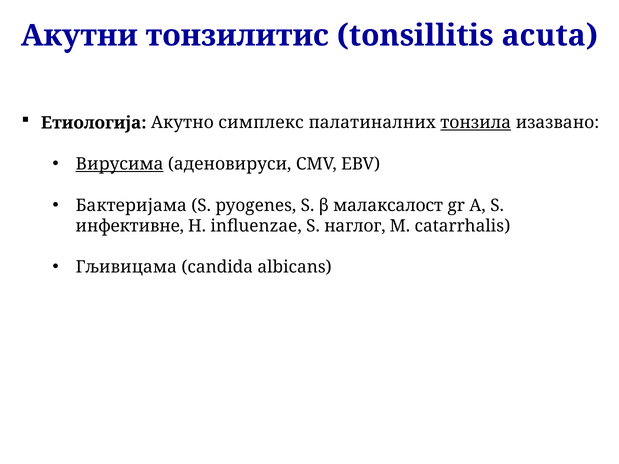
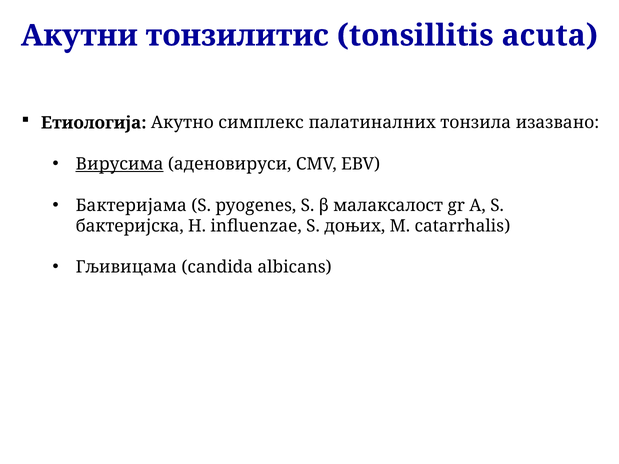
тонзила underline: present -> none
инфективне: инфективне -> бактеријска
наглог: наглог -> доњих
